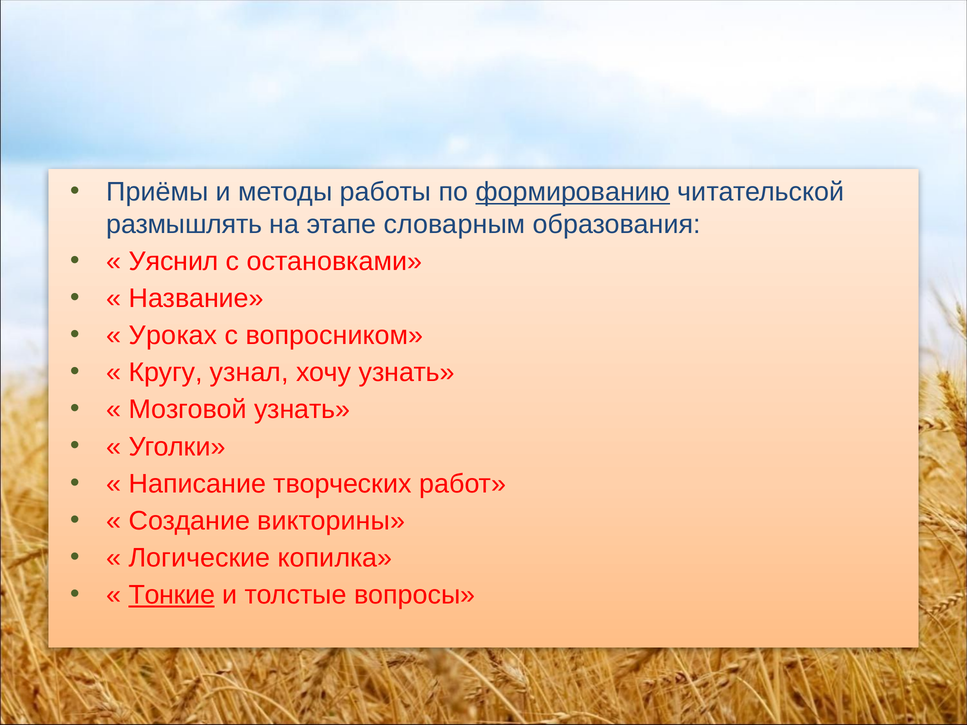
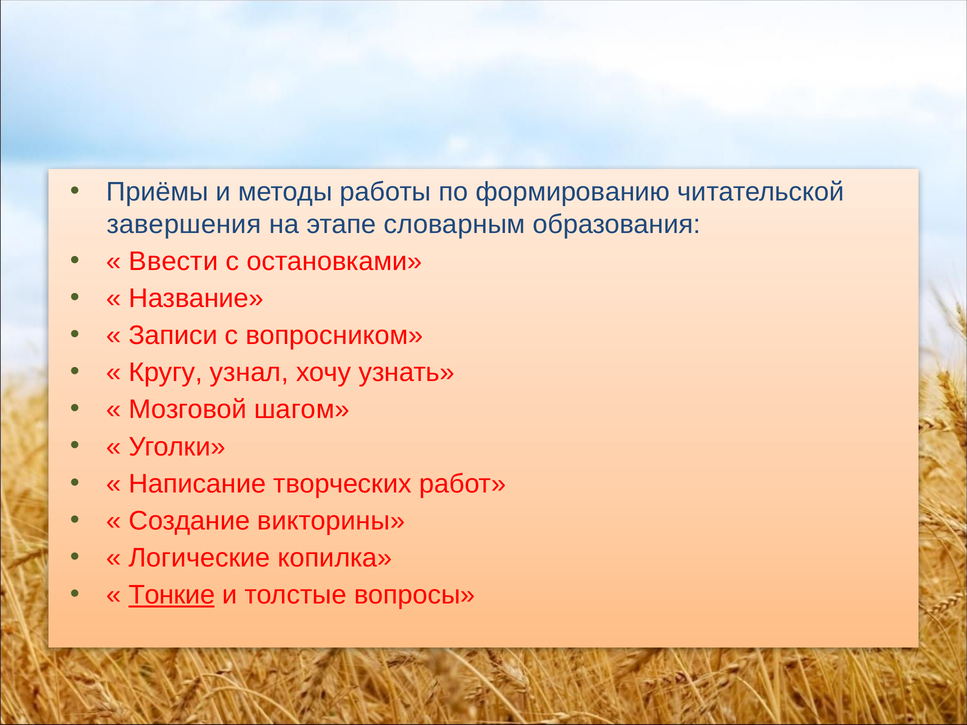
формированию underline: present -> none
размышлять: размышлять -> завершения
Уяснил: Уяснил -> Ввести
Уроках: Уроках -> Записи
Мозговой узнать: узнать -> шагом
